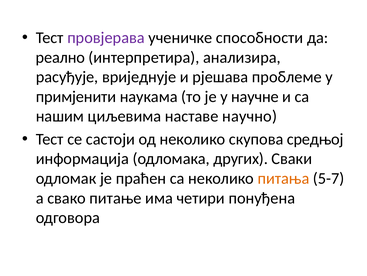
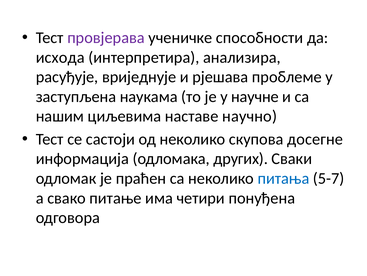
реално: реално -> исхода
примјенити: примјенити -> заступљена
средњој: средњој -> досегне
питања colour: orange -> blue
